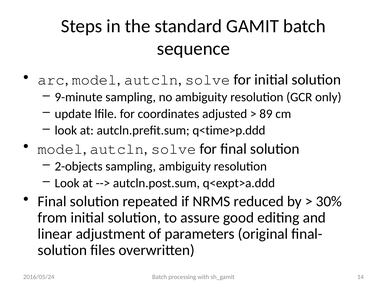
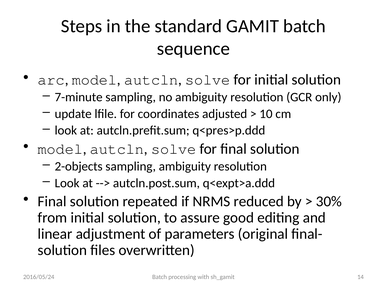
9-minute: 9-minute -> 7-minute
89: 89 -> 10
q<time>p.ddd: q<time>p.ddd -> q<pres>p.ddd
